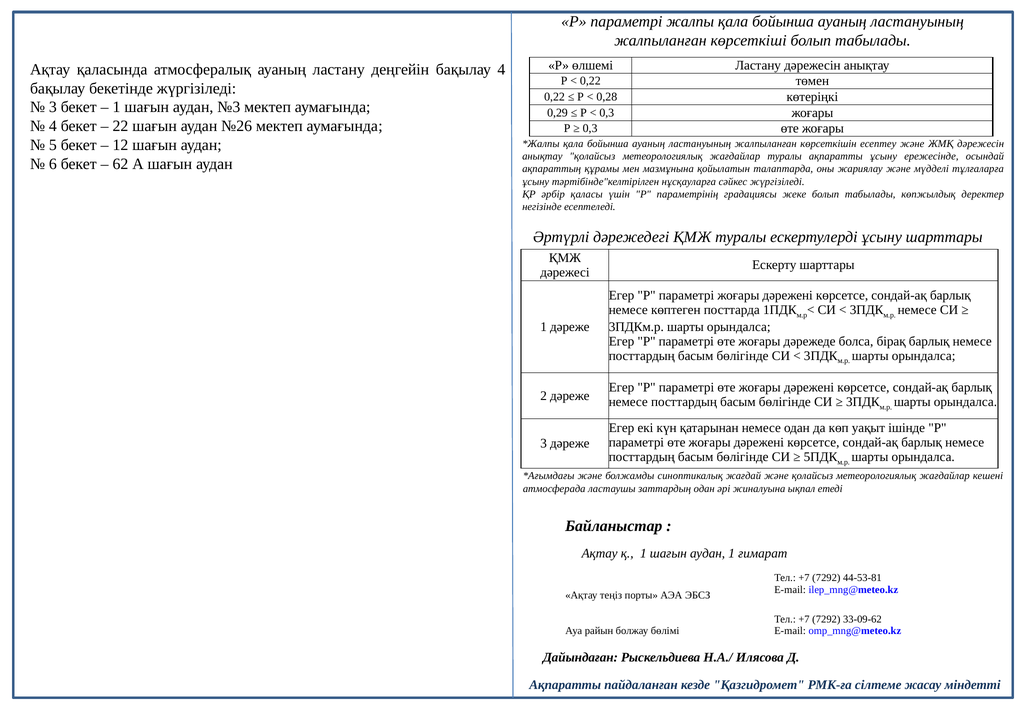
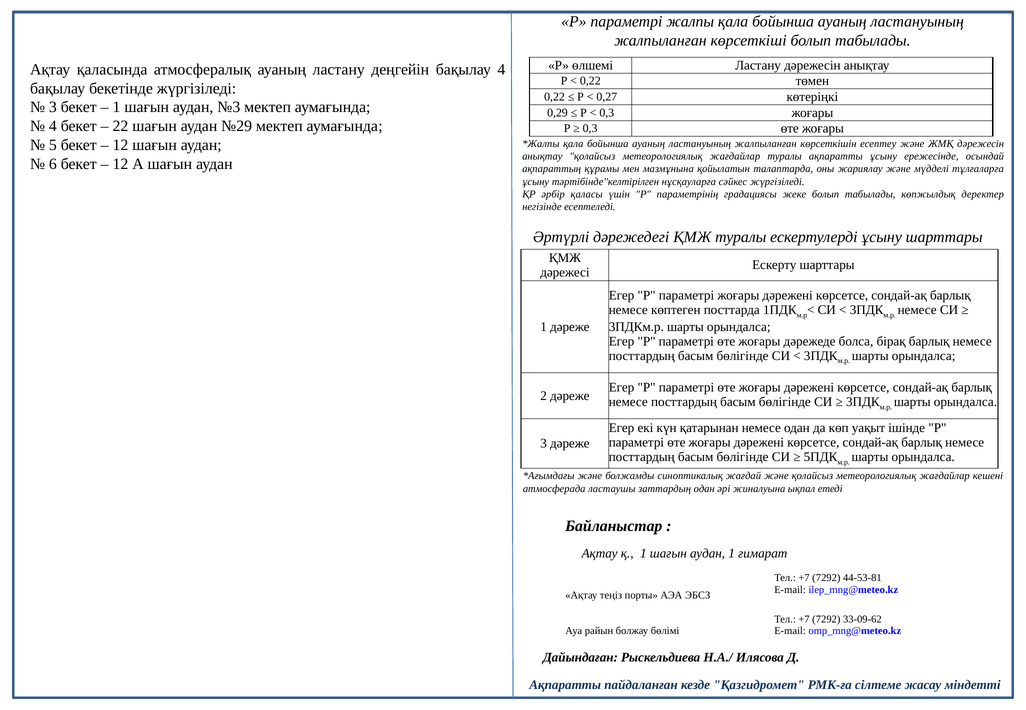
0,28: 0,28 -> 0,27
№26: №26 -> №29
62 at (120, 164): 62 -> 12
